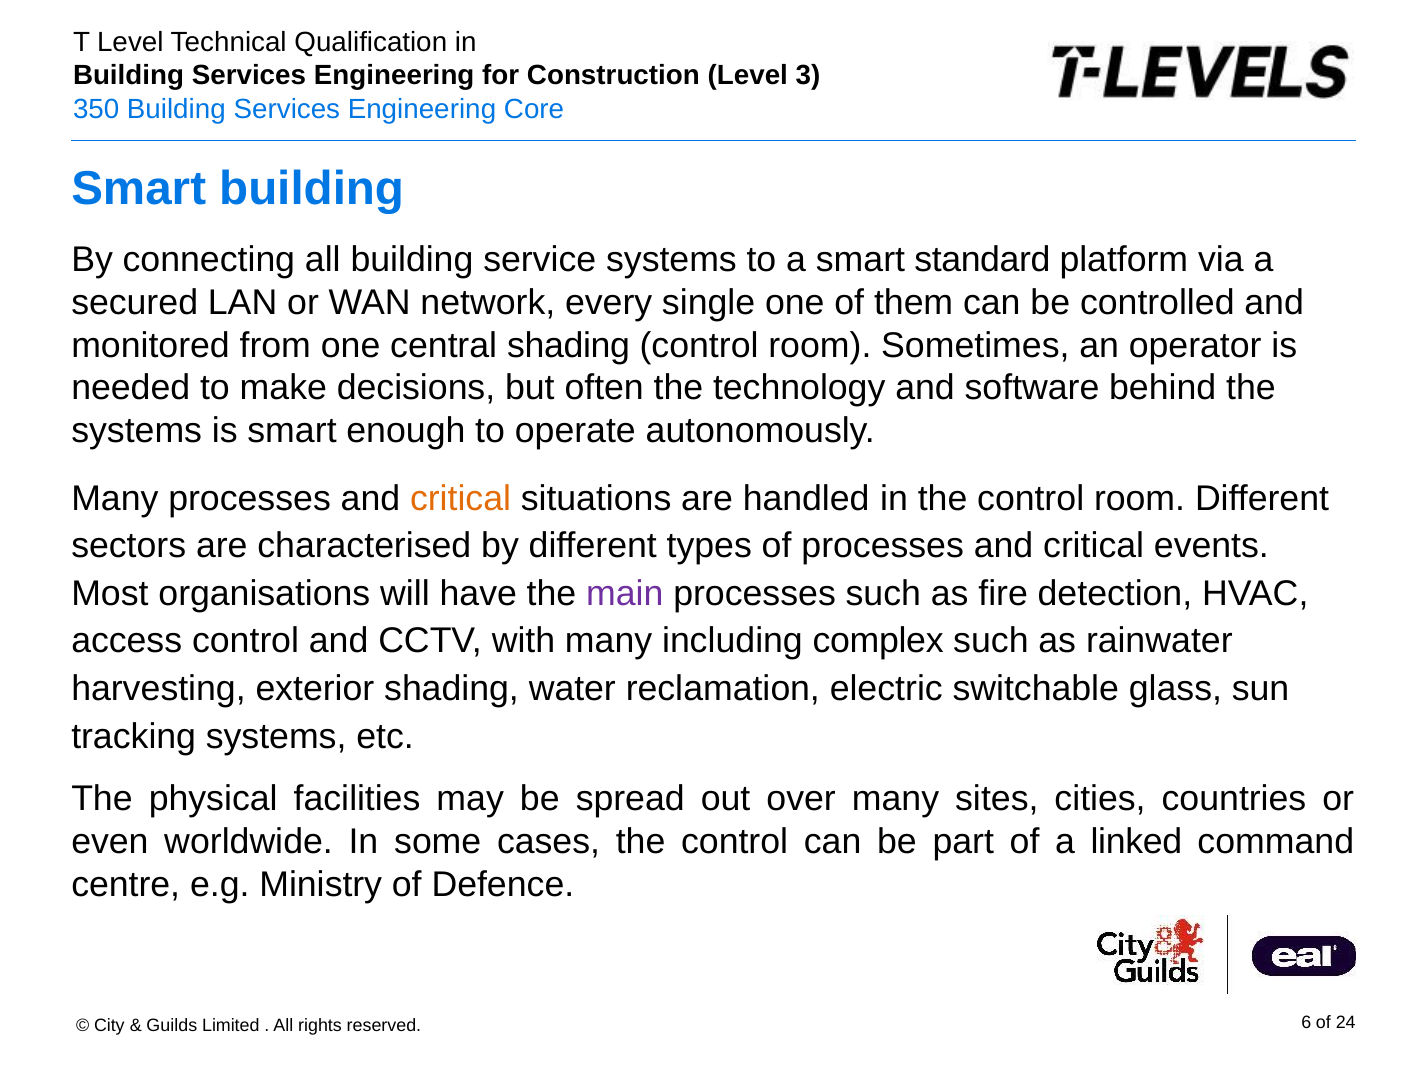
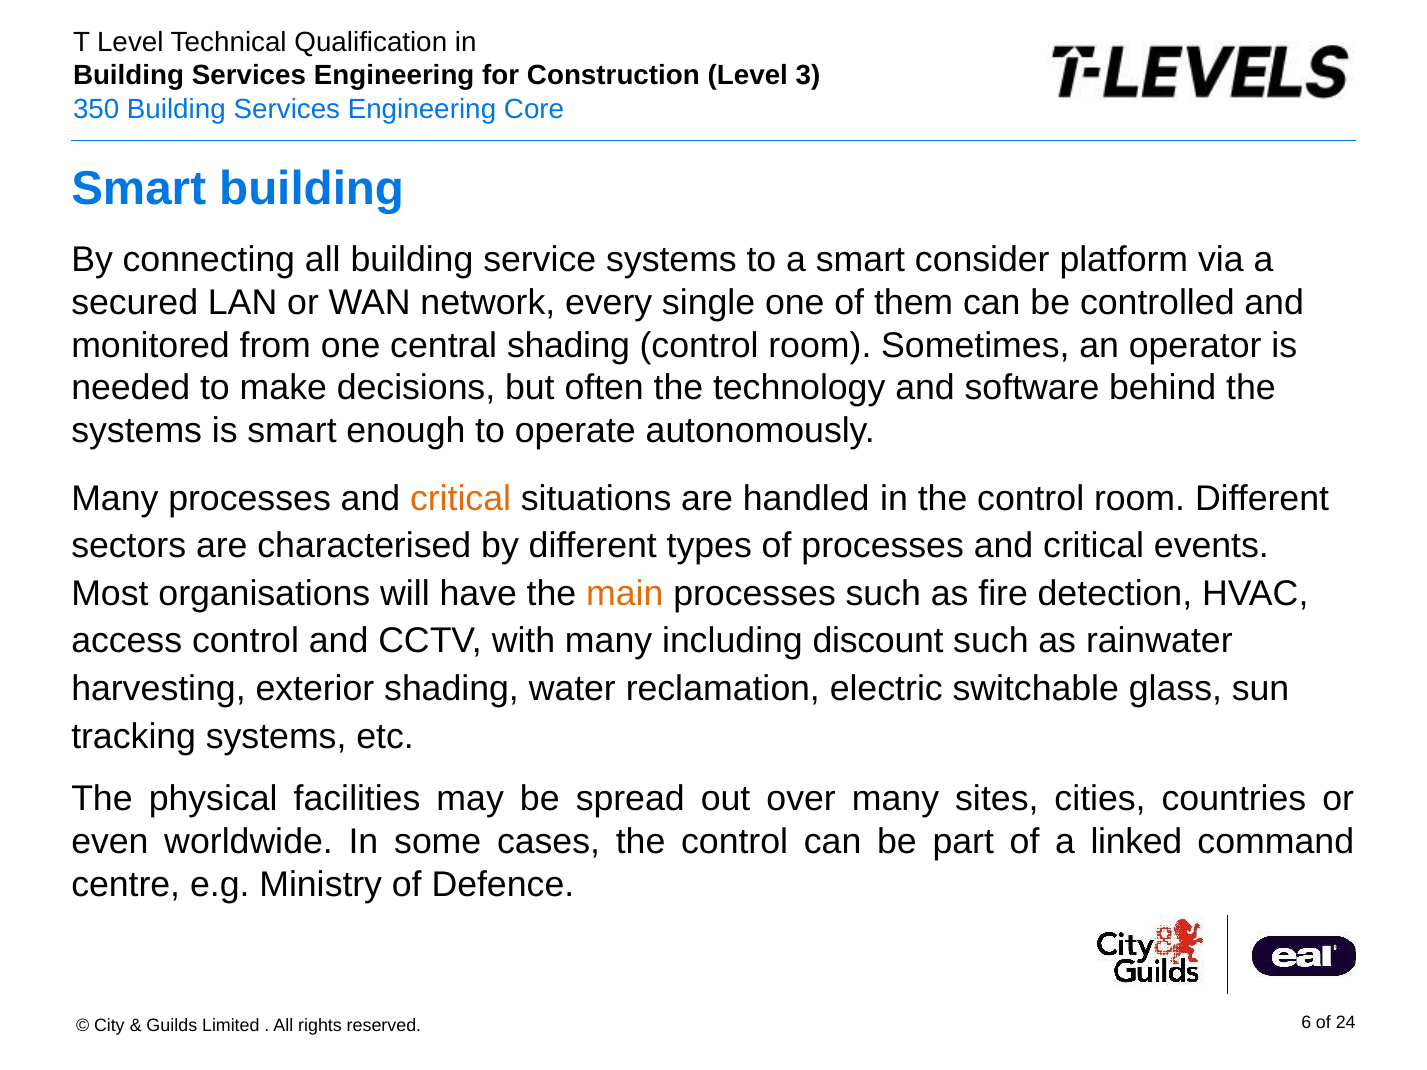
standard: standard -> consider
main colour: purple -> orange
complex: complex -> discount
